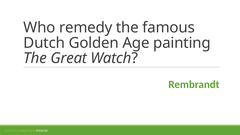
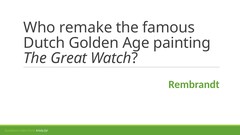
remedy: remedy -> remake
